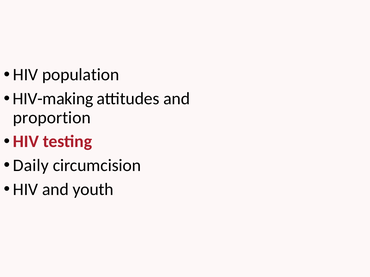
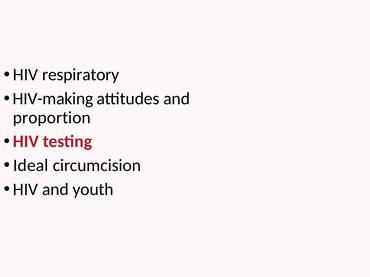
population: population -> respiratory
Daily: Daily -> Ideal
